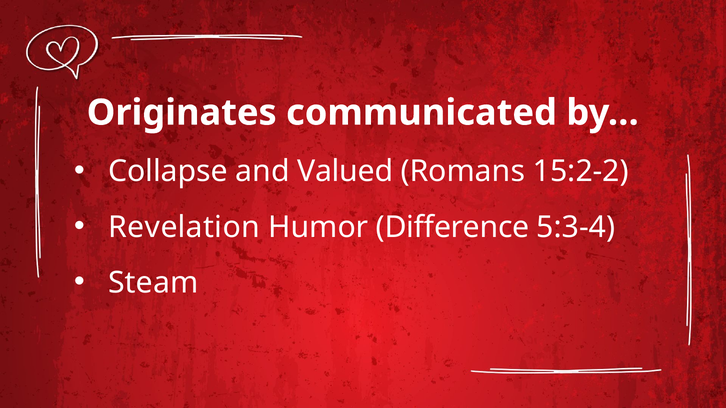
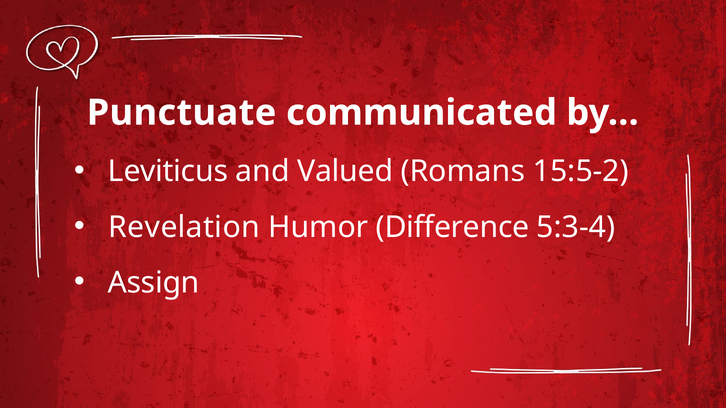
Originates: Originates -> Punctuate
Collapse: Collapse -> Leviticus
15:2-2: 15:2-2 -> 15:5-2
Steam: Steam -> Assign
